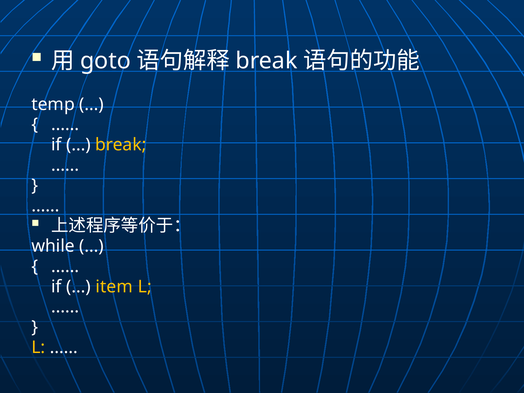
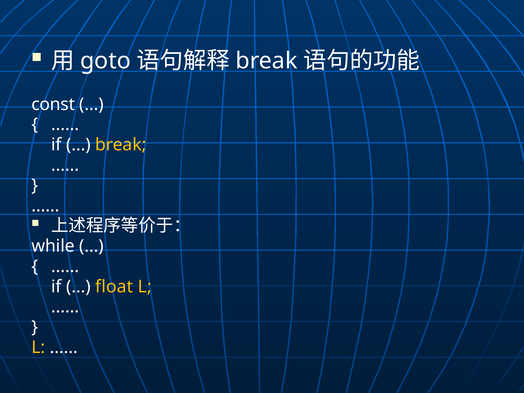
temp: temp -> const
item: item -> float
